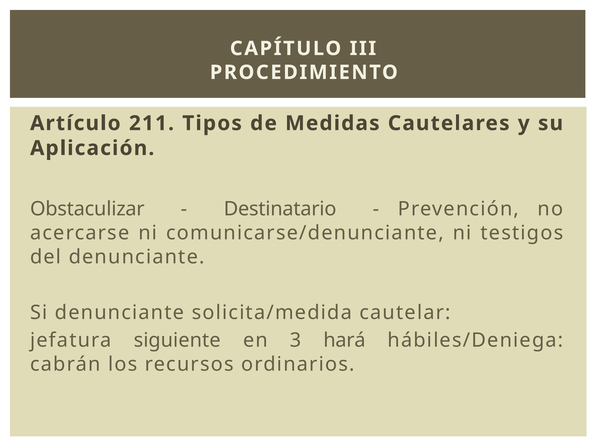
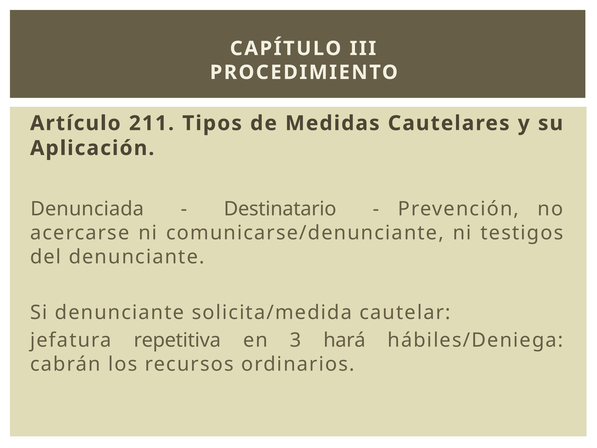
Obstaculizar: Obstaculizar -> Denunciada
siguiente: siguiente -> repetitiva
